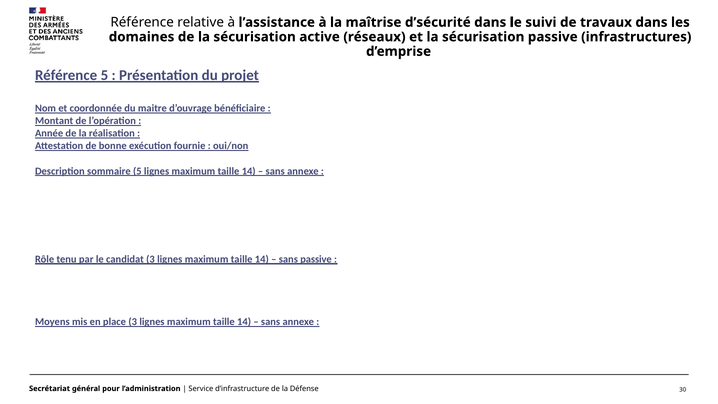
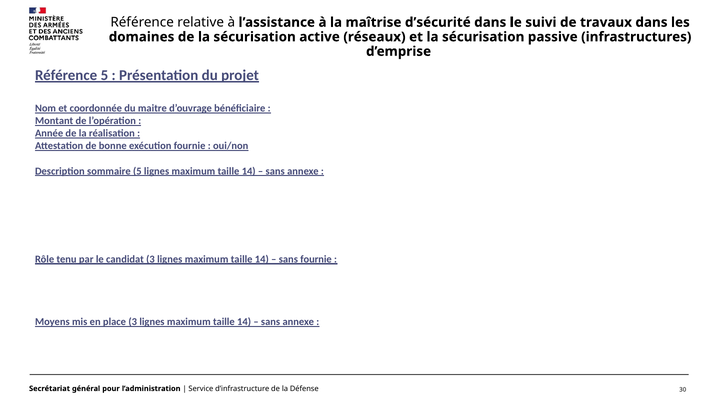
sans passive: passive -> fournie
